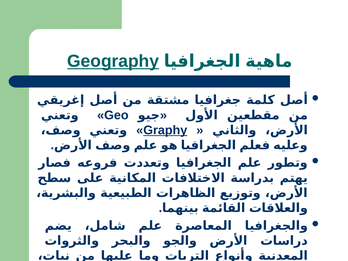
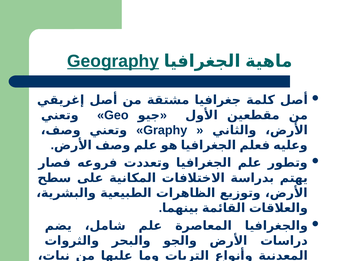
Graphy underline: present -> none
